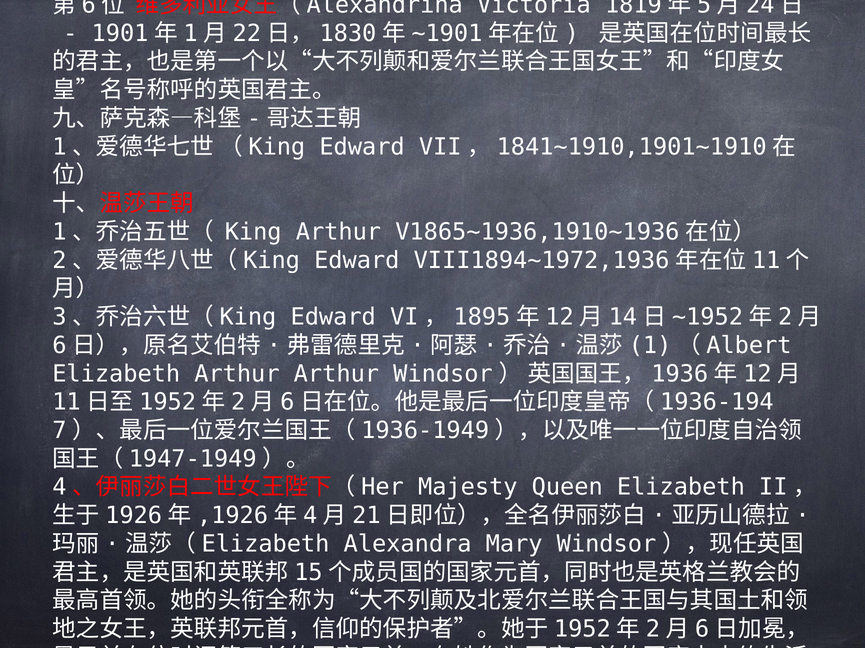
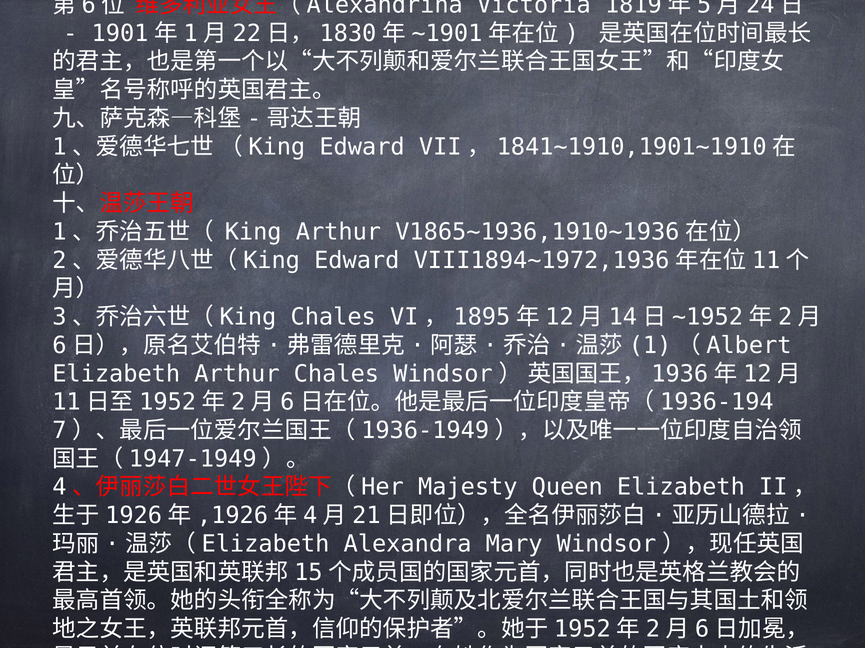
Edward at (333, 317): Edward -> Chales
Arthur Arthur: Arthur -> Chales
